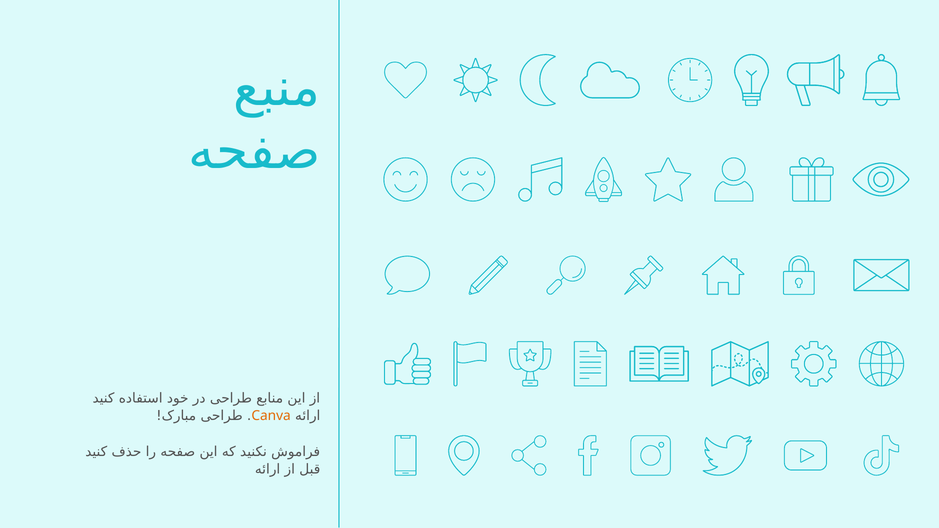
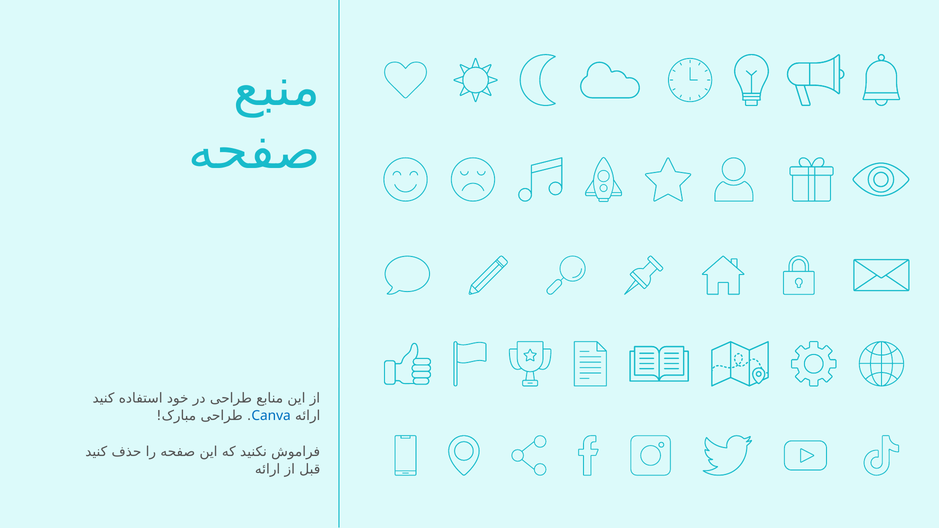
Canva colour: orange -> blue
